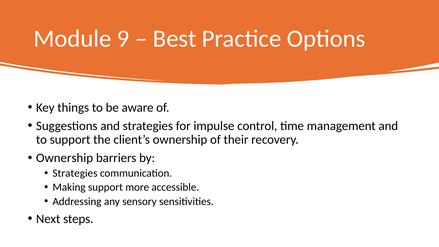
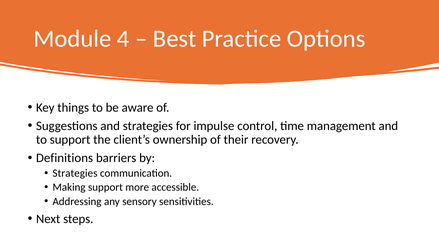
9: 9 -> 4
Ownership at (65, 158): Ownership -> Definitions
